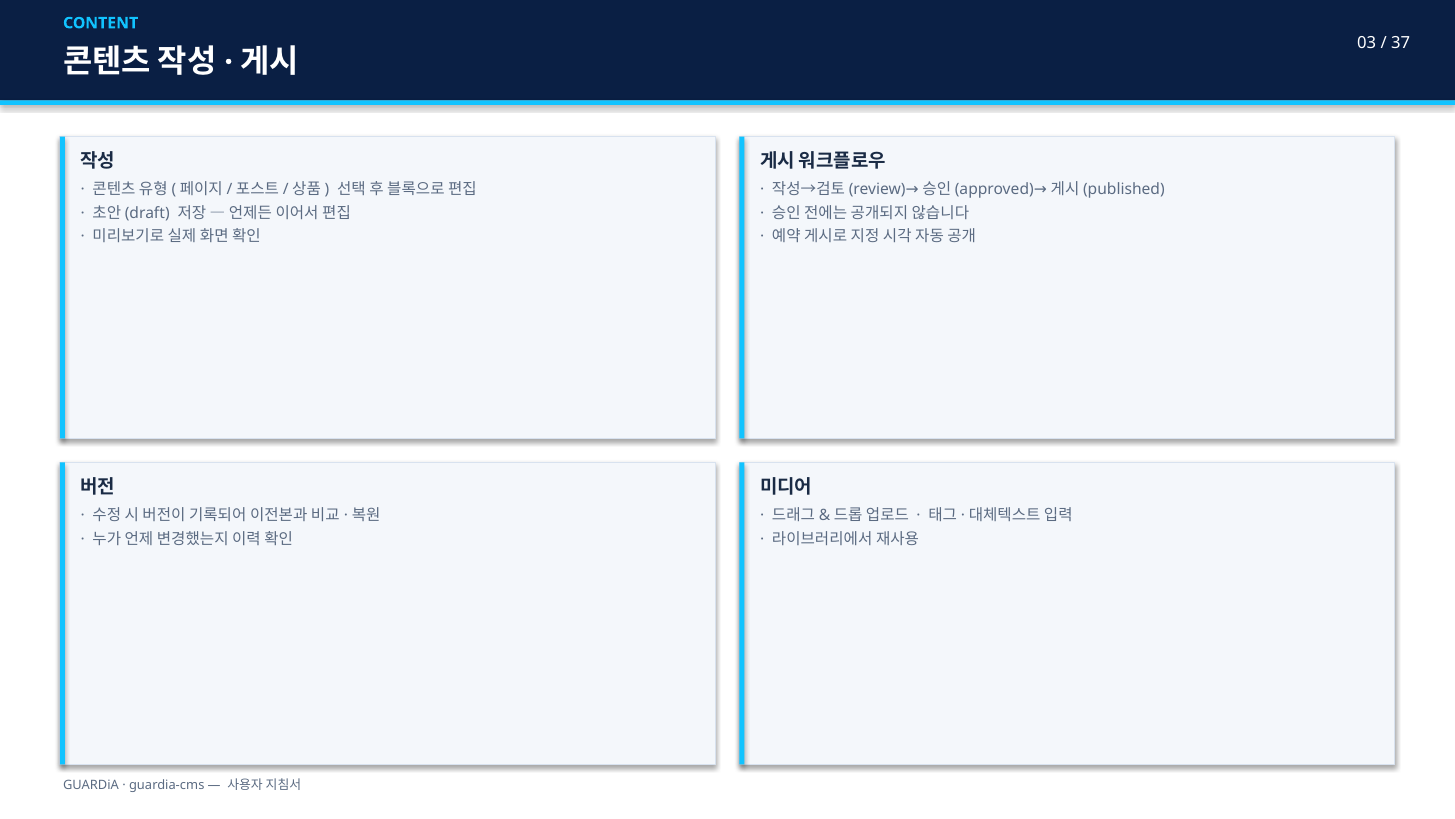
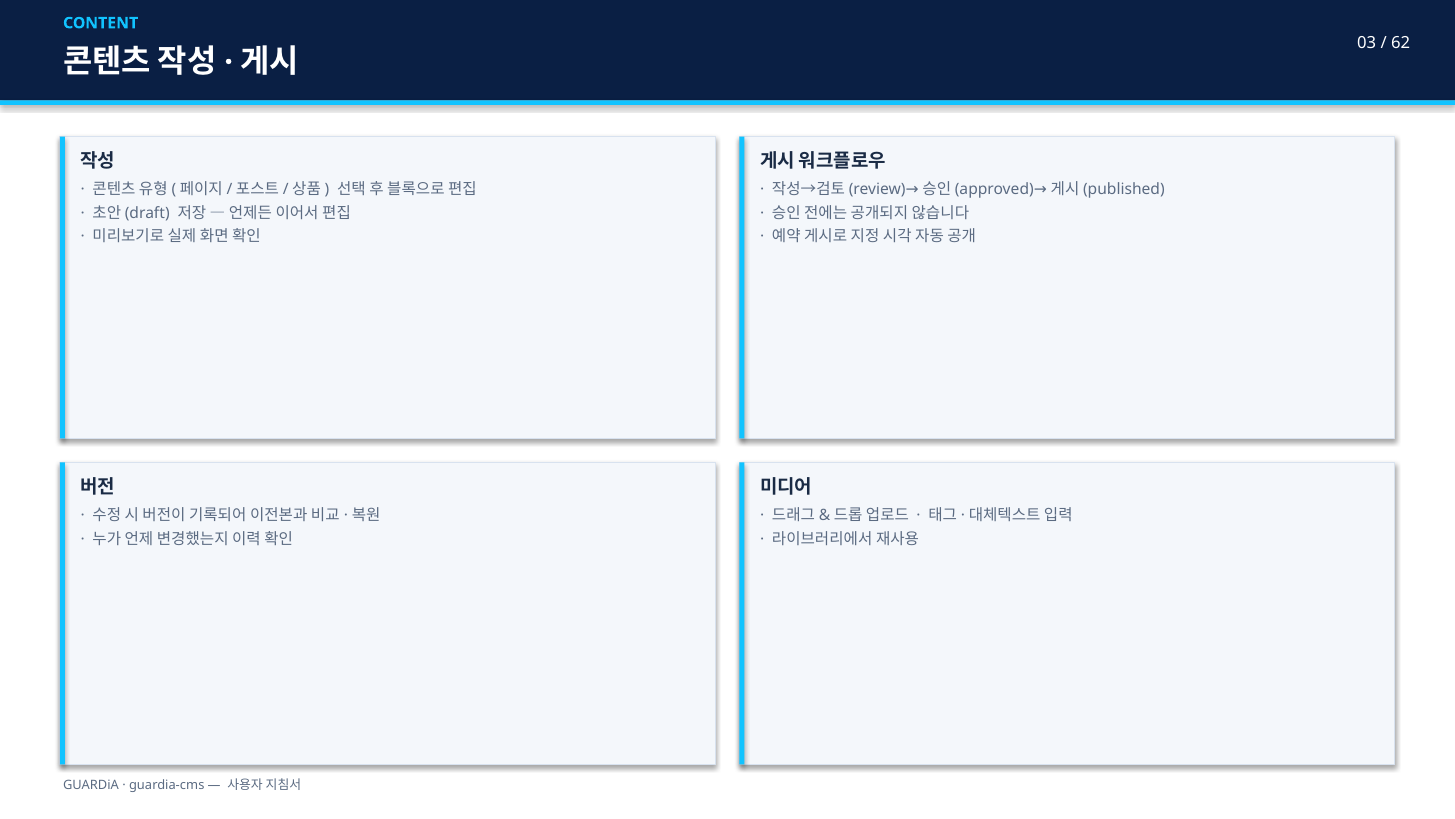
37: 37 -> 62
